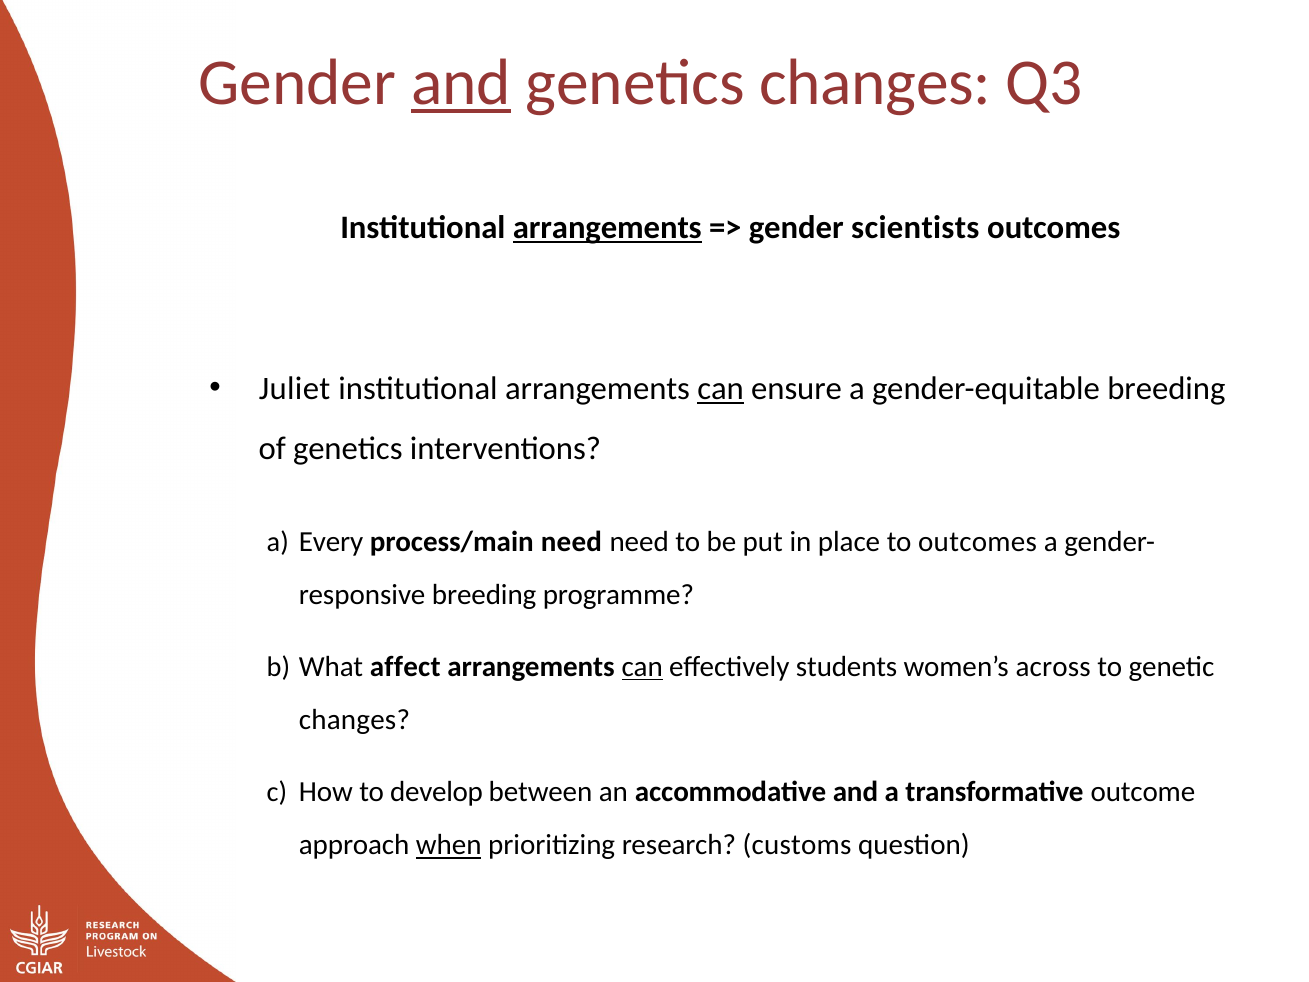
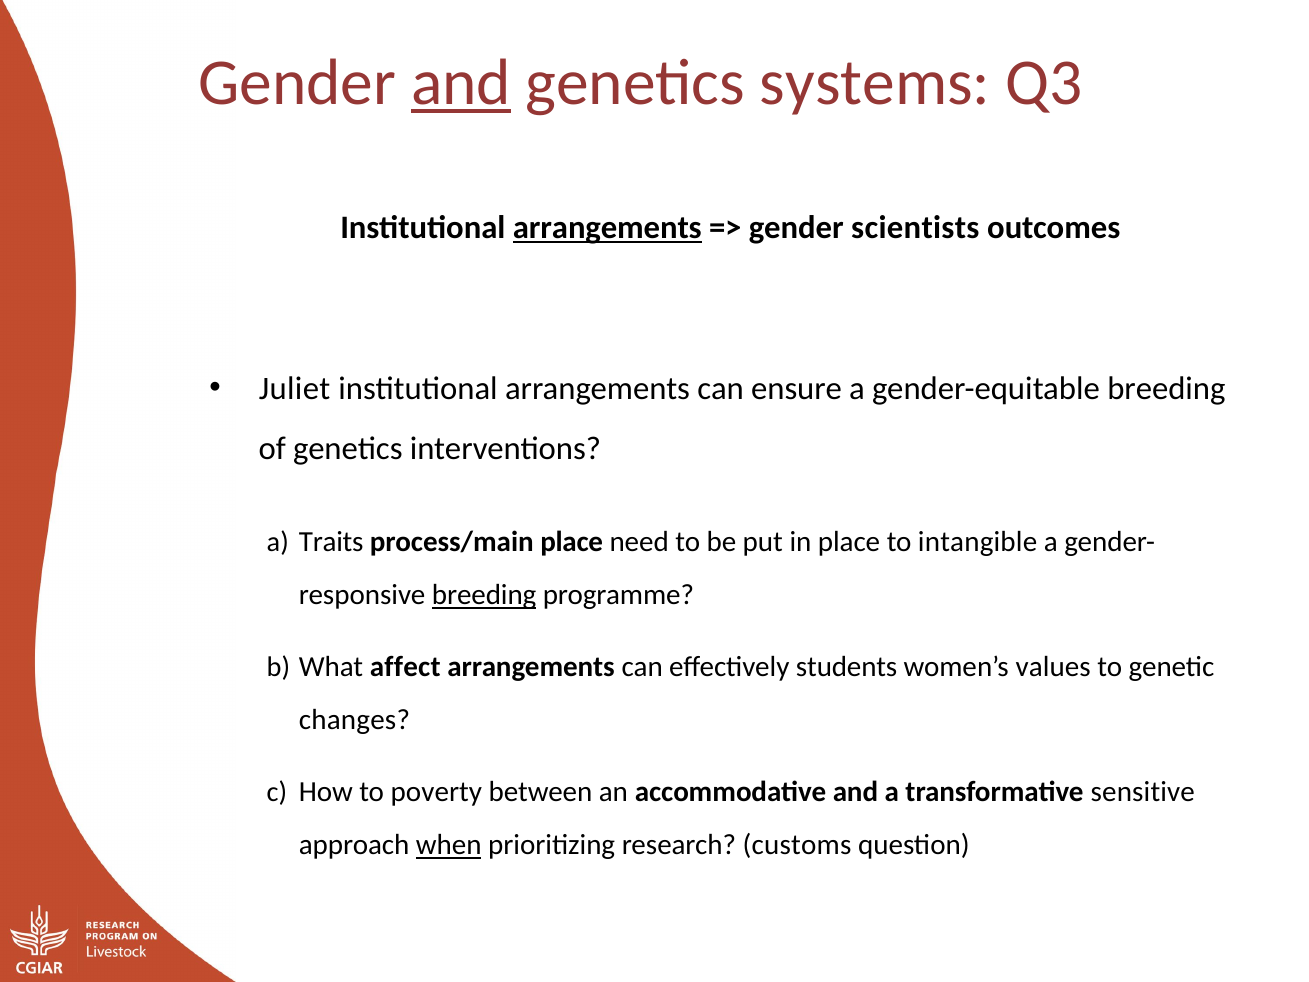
genetics changes: changes -> systems
can at (721, 389) underline: present -> none
Every: Every -> Traits
process/main need: need -> place
to outcomes: outcomes -> intangible
breeding at (484, 595) underline: none -> present
can at (642, 667) underline: present -> none
across: across -> values
develop: develop -> poverty
outcome: outcome -> sensitive
